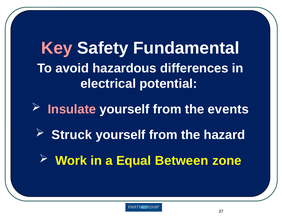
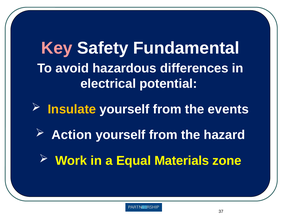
Insulate colour: pink -> yellow
Struck: Struck -> Action
Between: Between -> Materials
